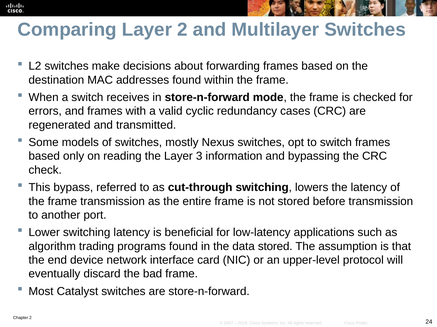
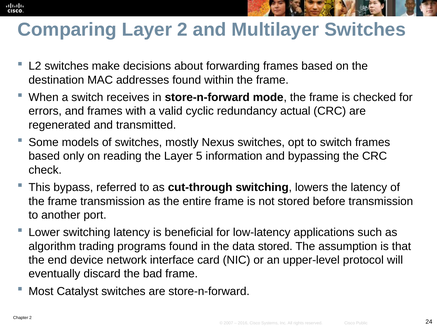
cases: cases -> actual
3: 3 -> 5
